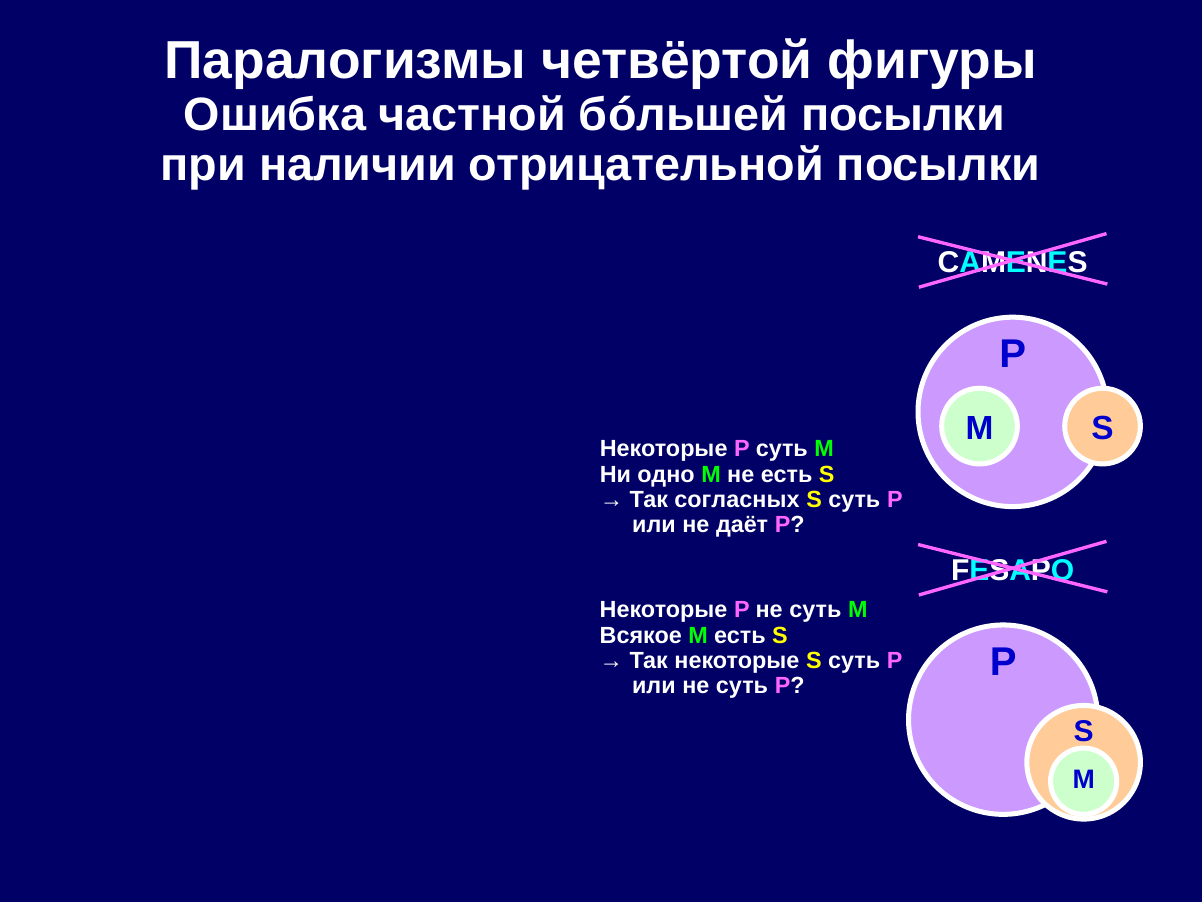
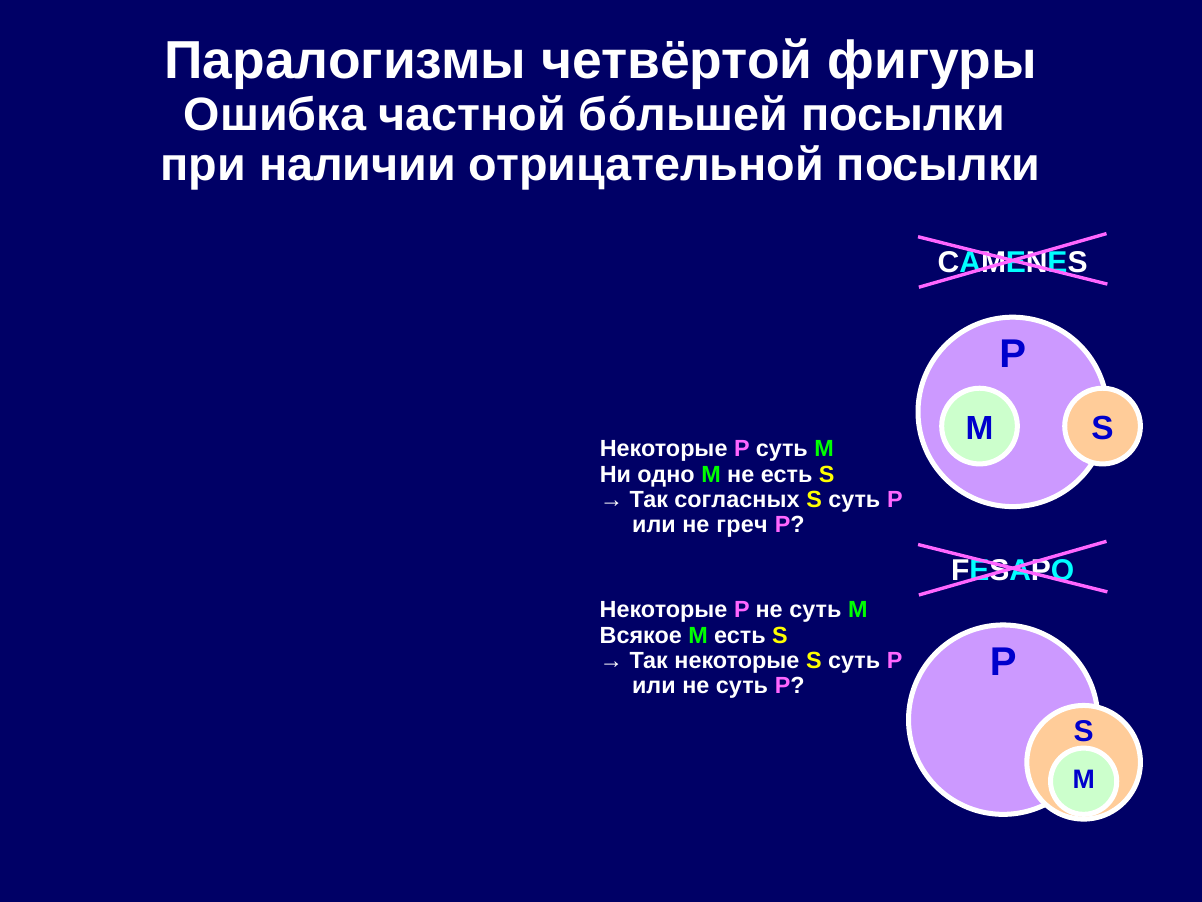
даёт: даёт -> греч
